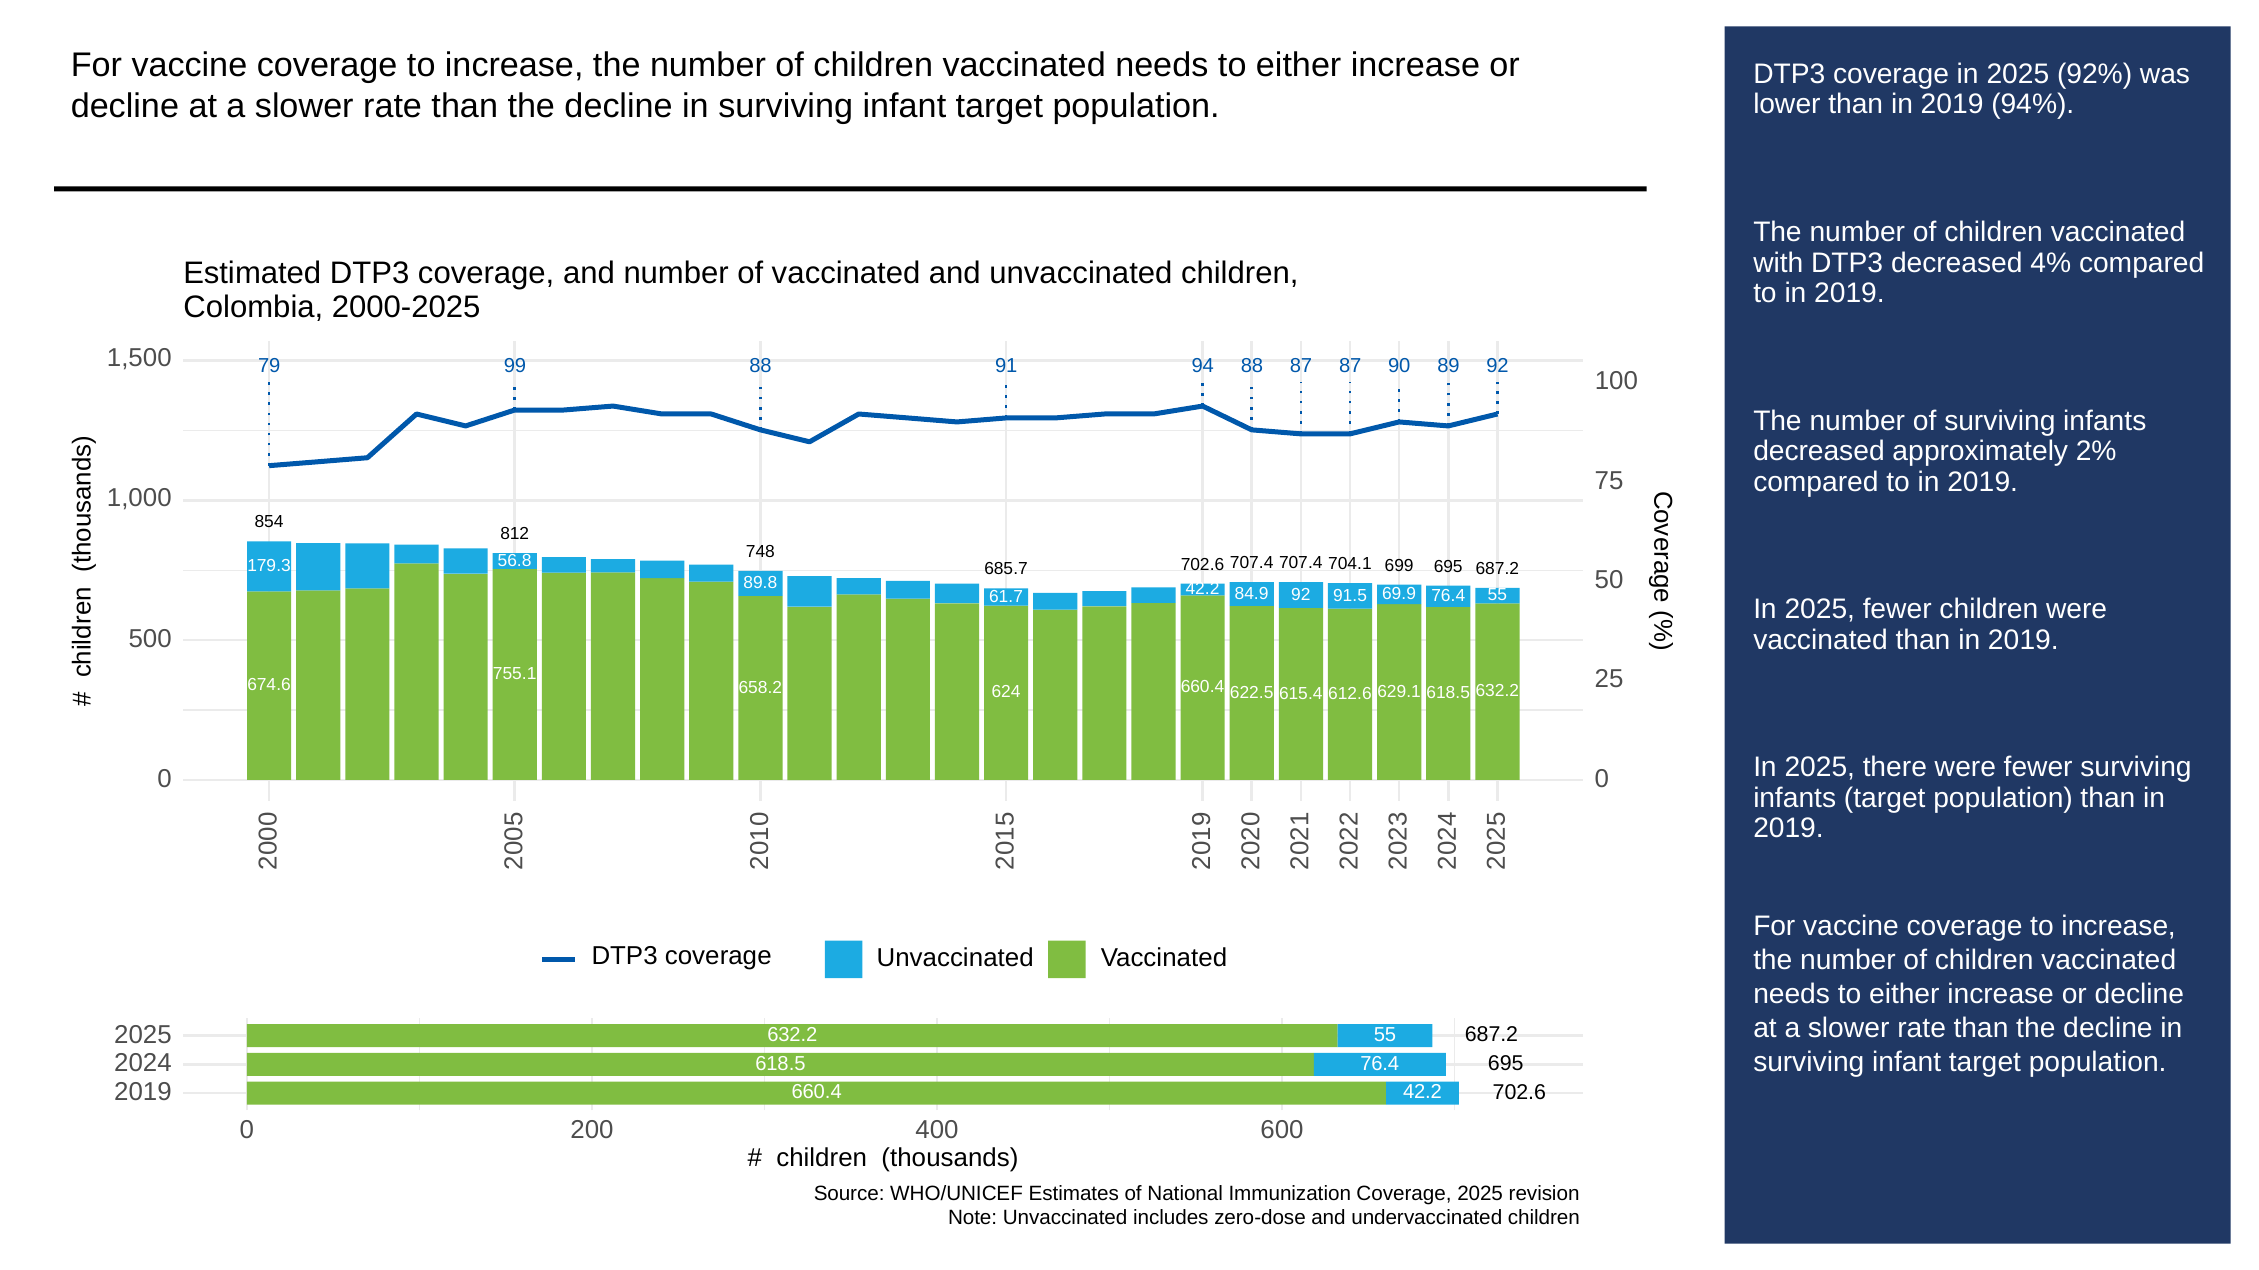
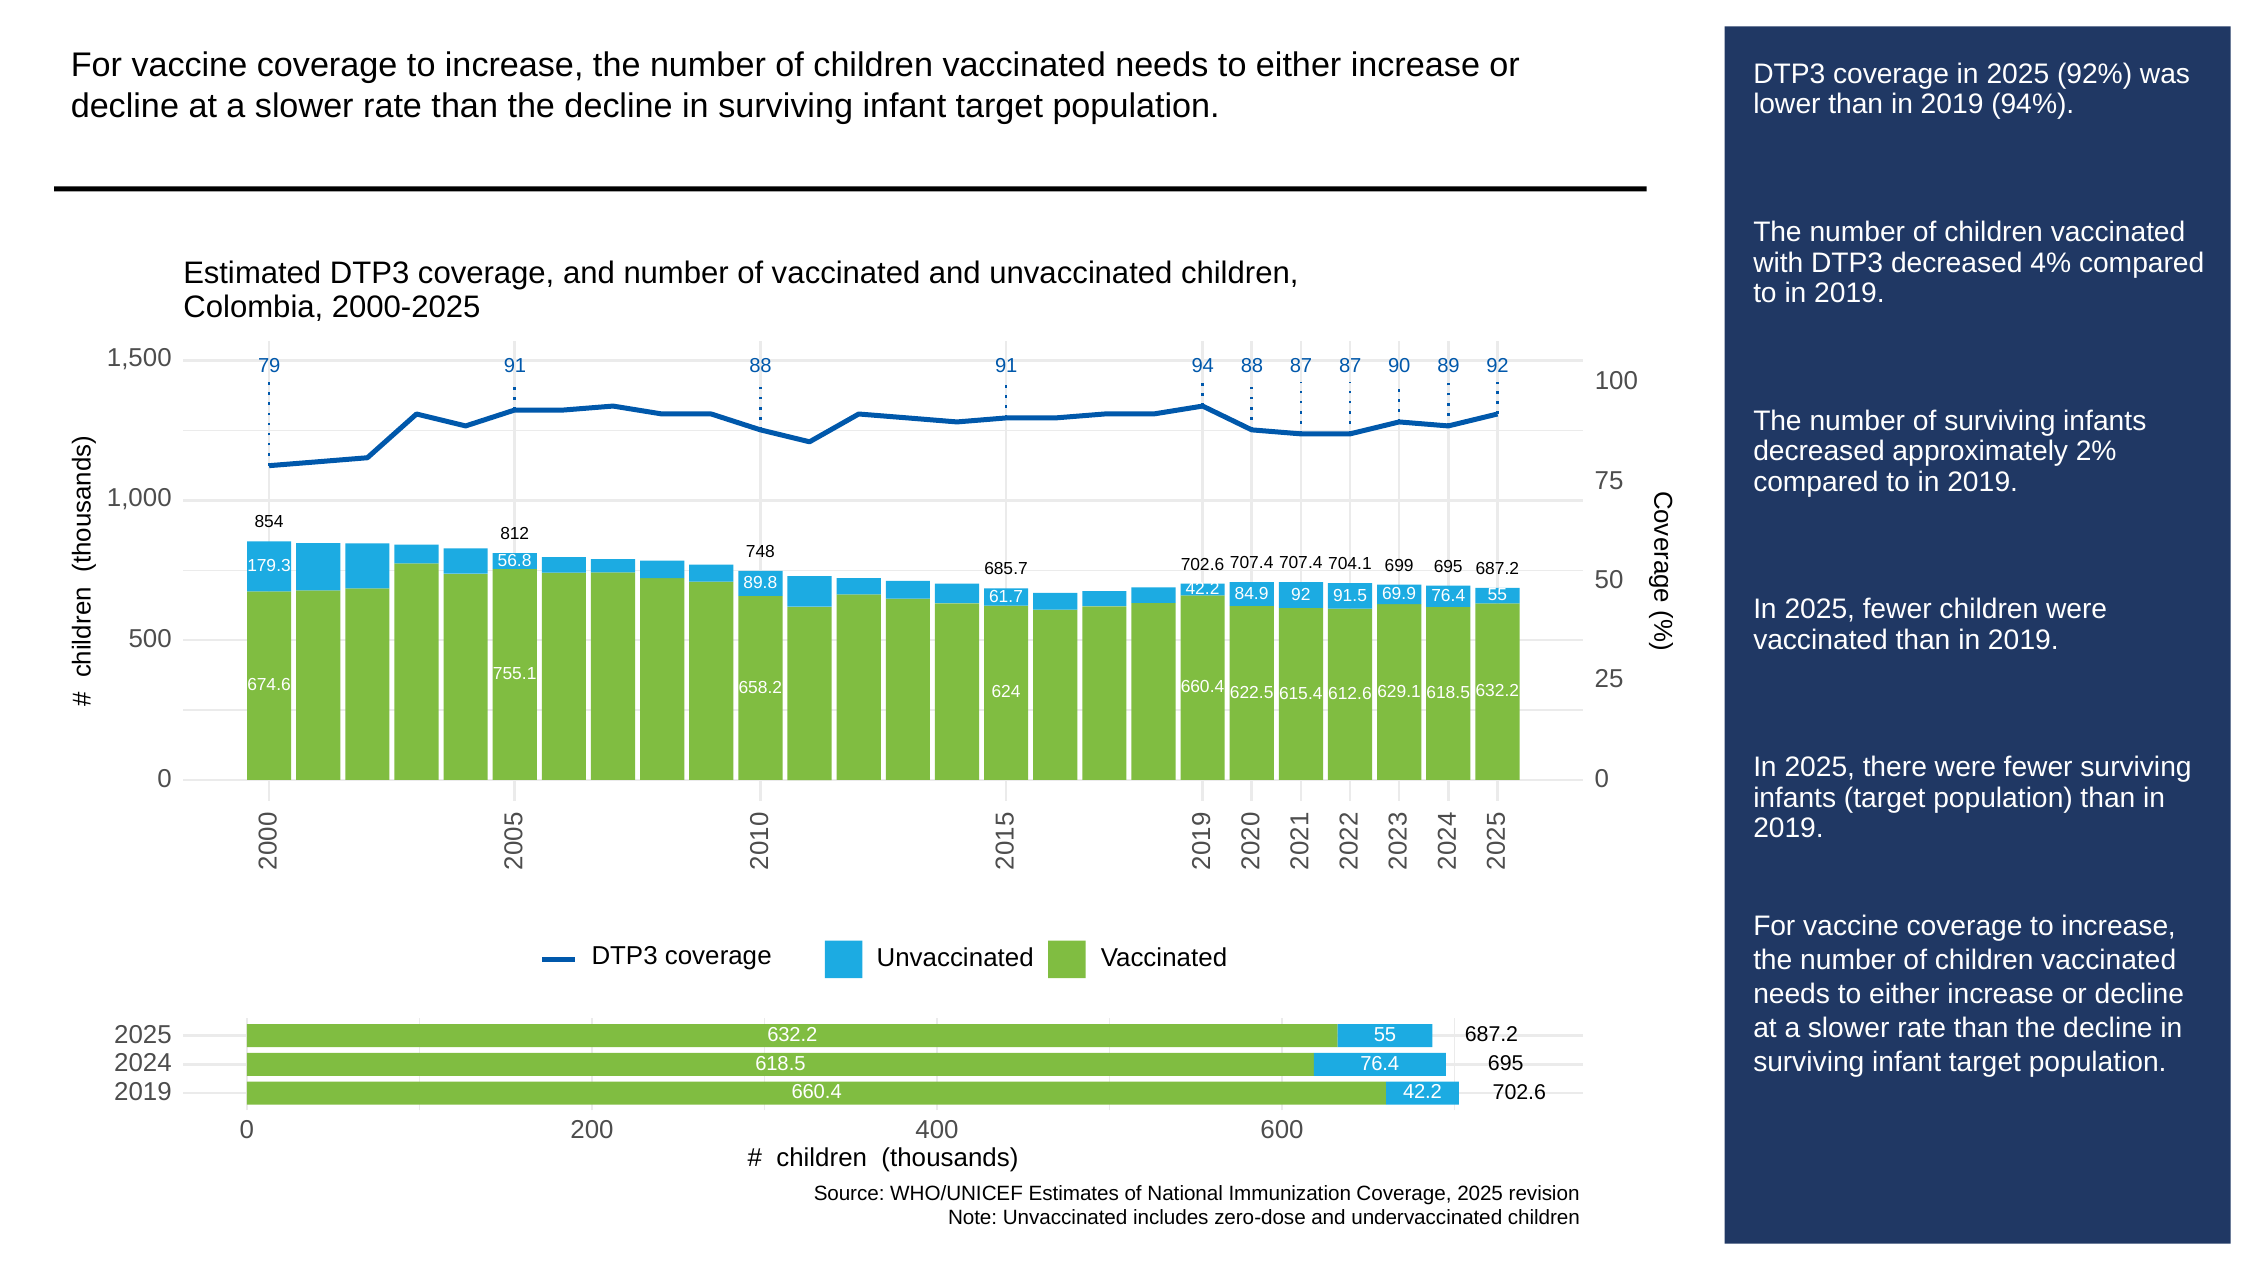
79 99: 99 -> 91
